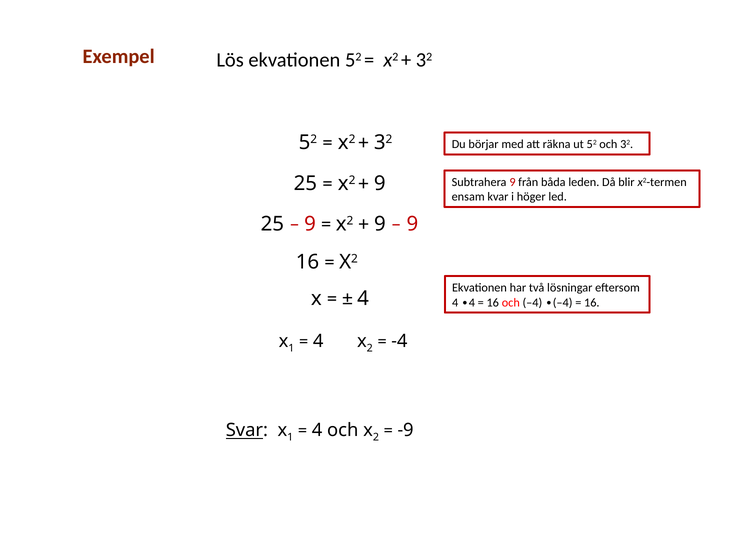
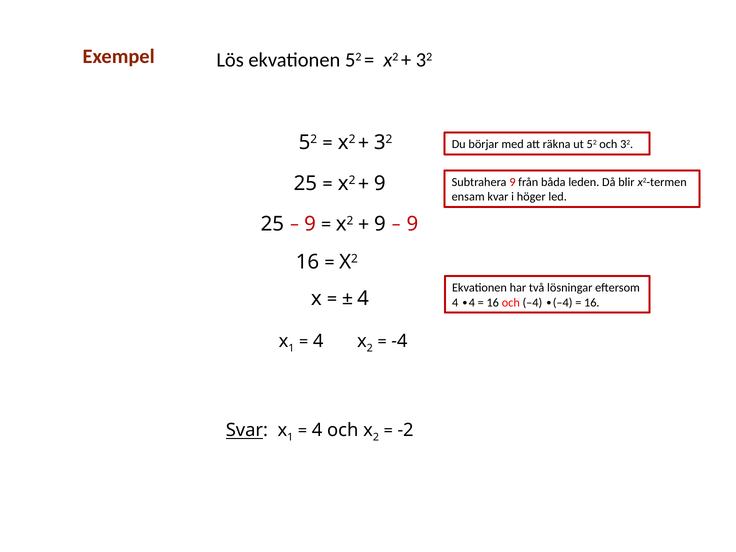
9 at (408, 430): 9 -> 2
